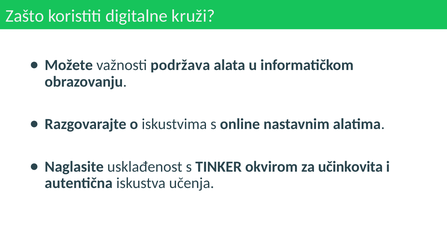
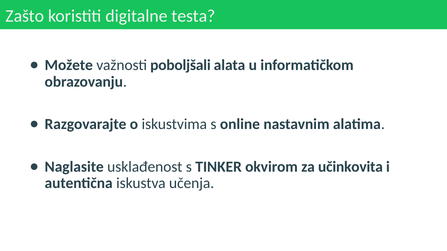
kruži: kruži -> testa
podržava: podržava -> poboljšali
